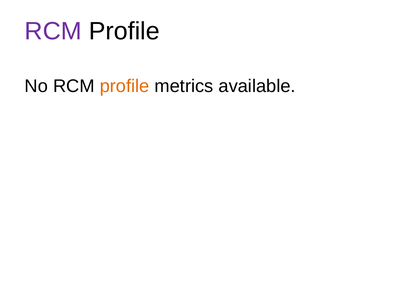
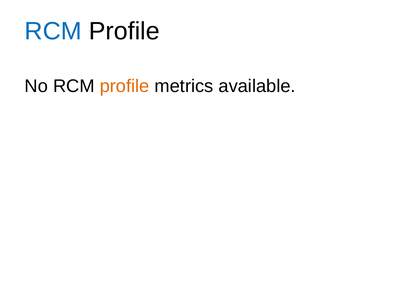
RCM at (53, 31) colour: purple -> blue
